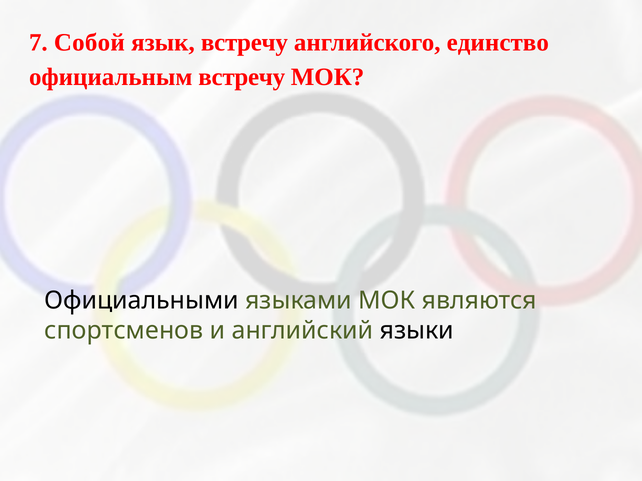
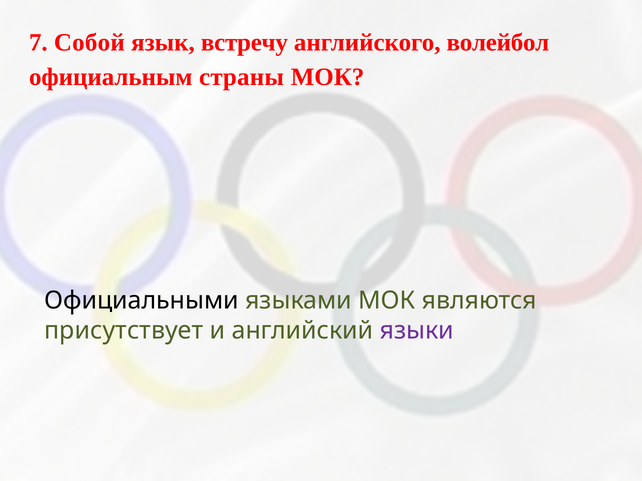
единство: единство -> волейбол
официальным встречу: встречу -> страны
спортсменов: спортсменов -> присутствует
языки colour: black -> purple
